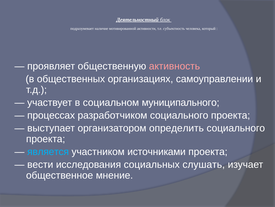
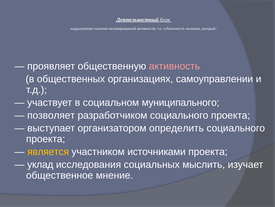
процессах: процессах -> позволяет
является colour: light blue -> yellow
вести: вести -> уклад
слушать: слушать -> мыслить
